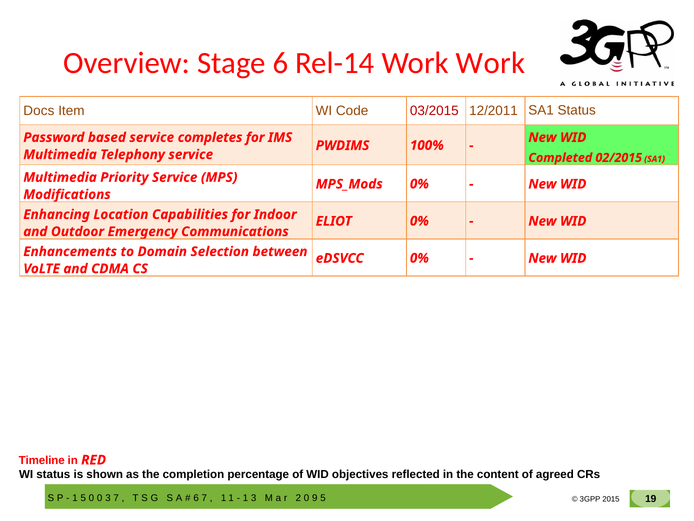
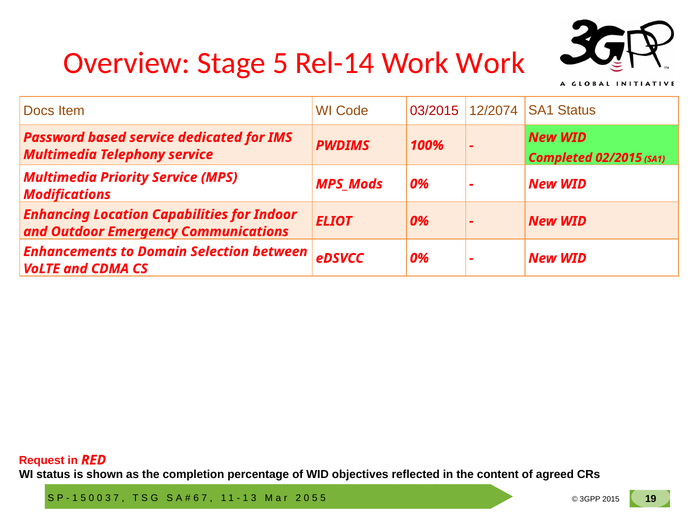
Stage 6: 6 -> 5
12/2011: 12/2011 -> 12/2074
completes: completes -> dedicated
Timeline: Timeline -> Request
9 at (315, 498): 9 -> 5
